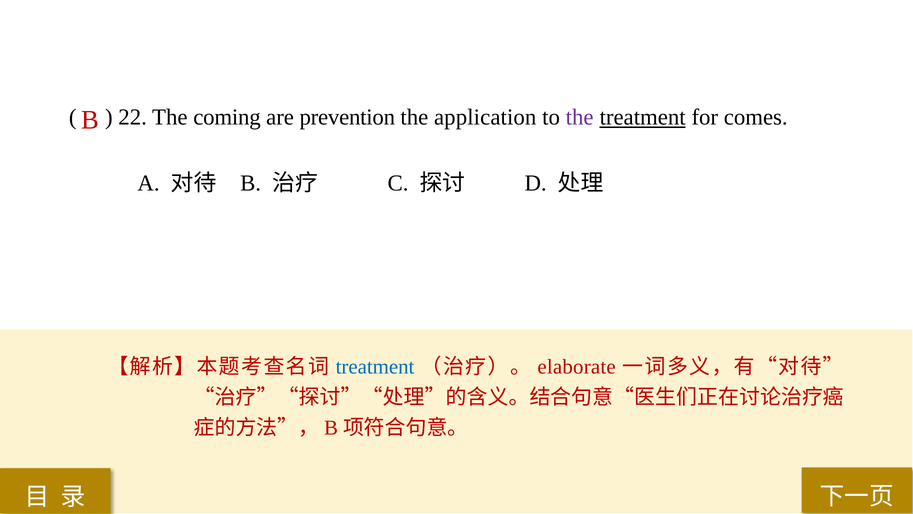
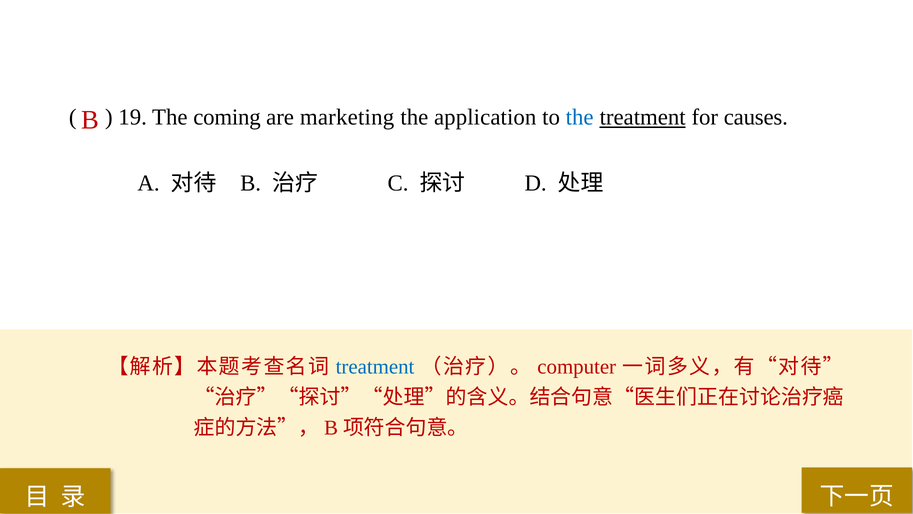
22: 22 -> 19
prevention: prevention -> marketing
the at (580, 117) colour: purple -> blue
comes: comes -> causes
elaborate: elaborate -> computer
